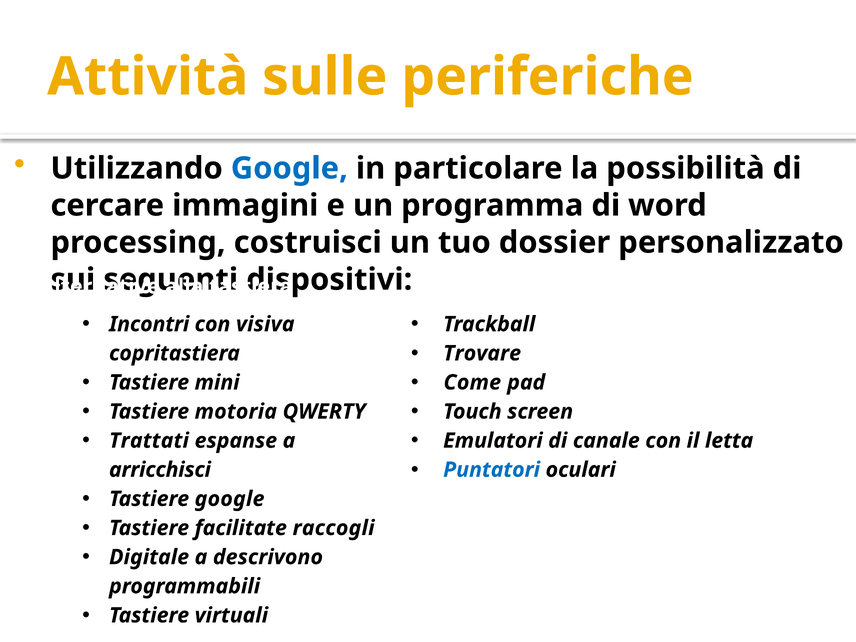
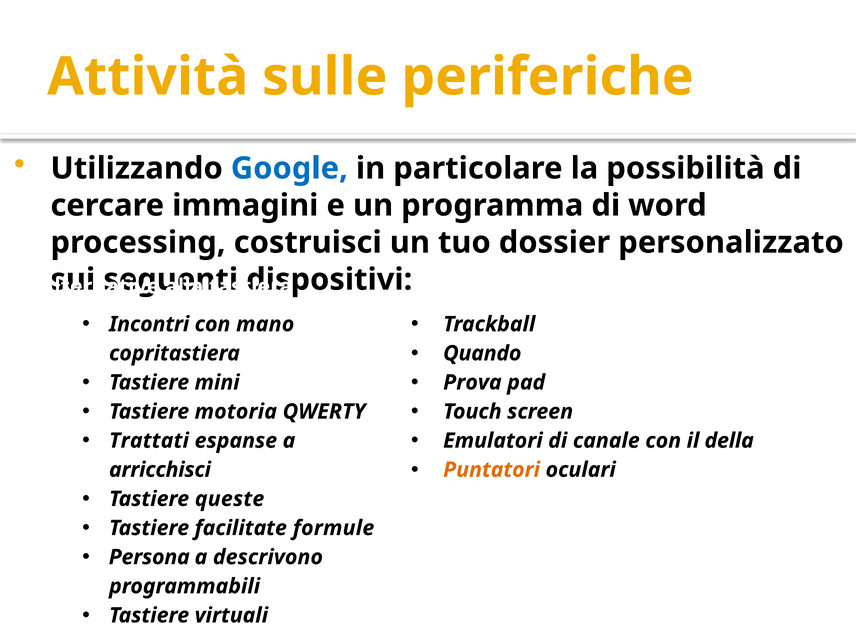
visiva: visiva -> mano
Trovare: Trovare -> Quando
Come: Come -> Prova
letta: letta -> della
Puntatori colour: blue -> orange
Tastiere google: google -> queste
raccogli: raccogli -> formule
Digitale: Digitale -> Persona
